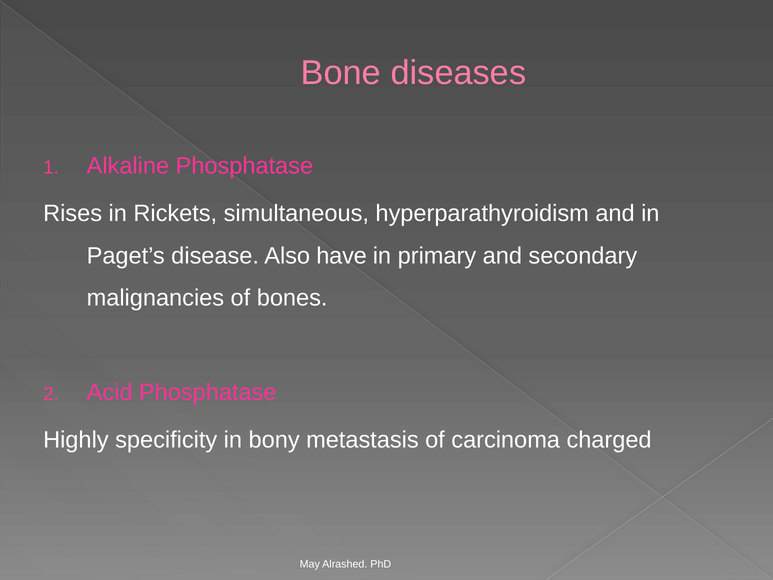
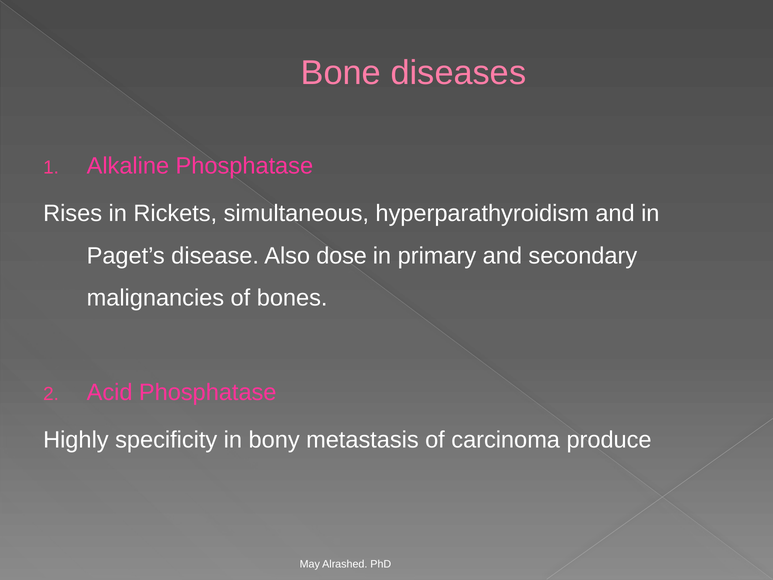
have: have -> dose
charged: charged -> produce
